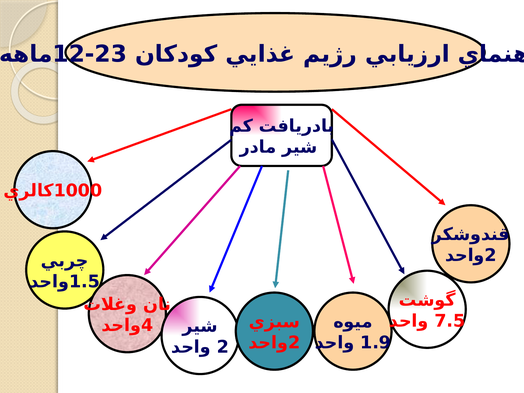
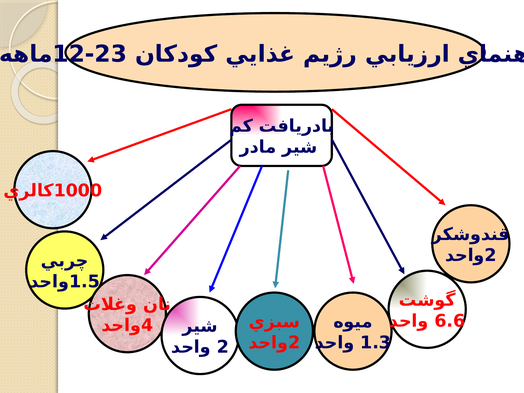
7.5: 7.5 -> 6.6
1.9: 1.9 -> 1.3
